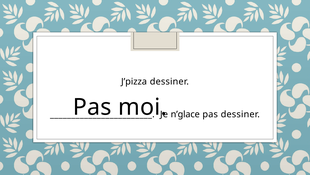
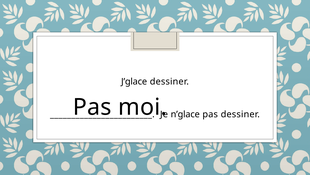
J’pizza: J’pizza -> J’glace
